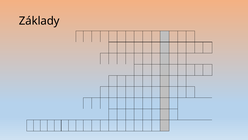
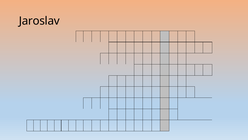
Základy: Základy -> Jaroslav
